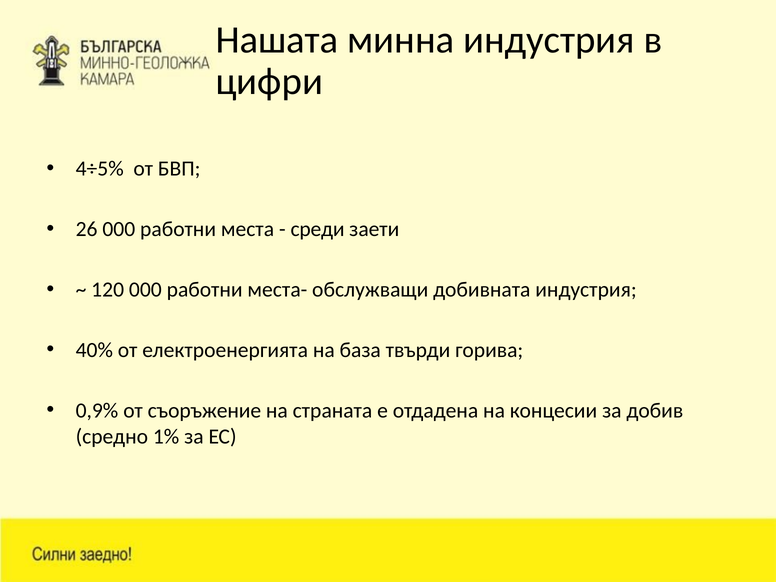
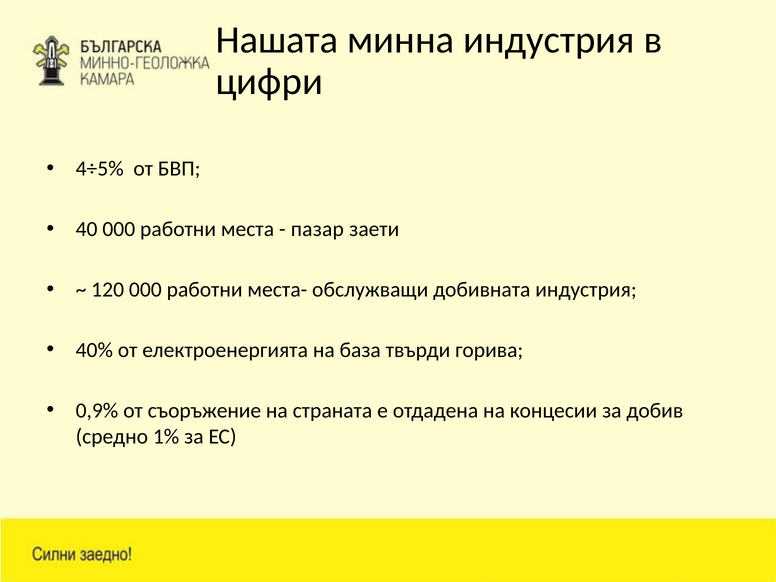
26: 26 -> 40
среди: среди -> пазар
